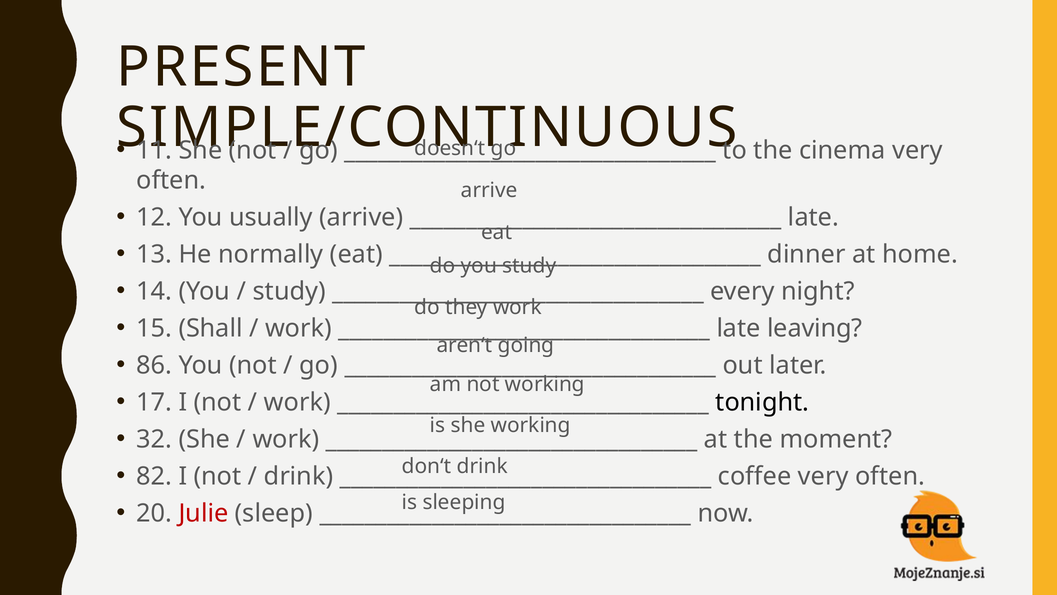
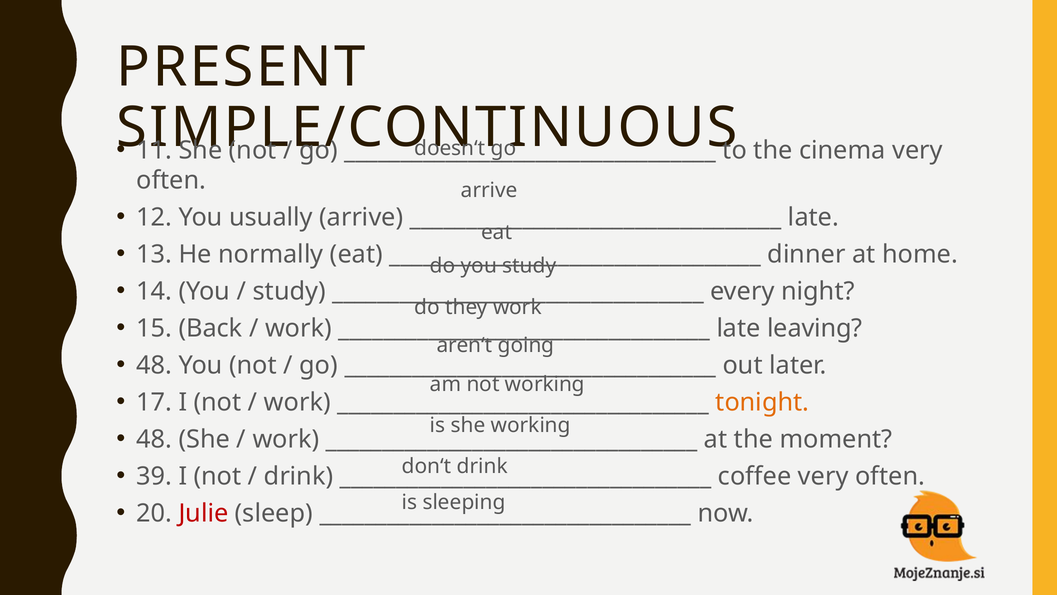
Shall: Shall -> Back
86 at (154, 365): 86 -> 48
tonight colour: black -> orange
32 at (154, 439): 32 -> 48
82: 82 -> 39
